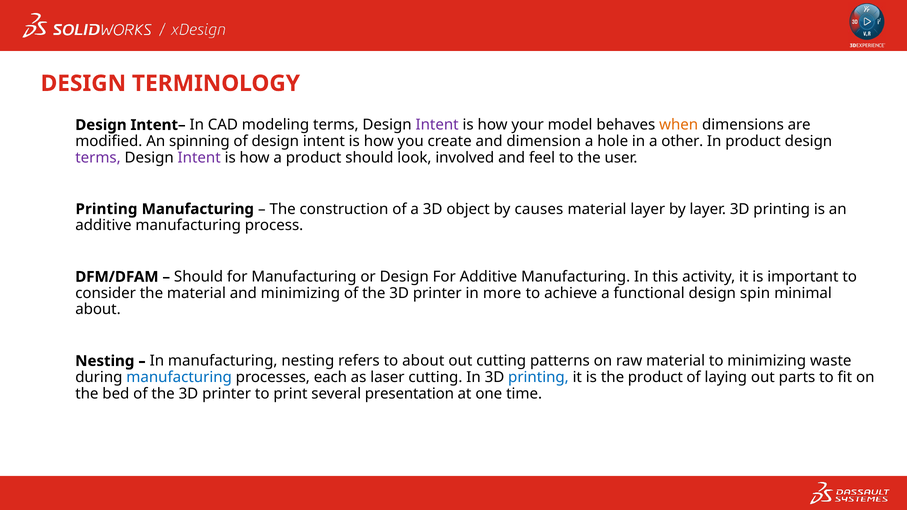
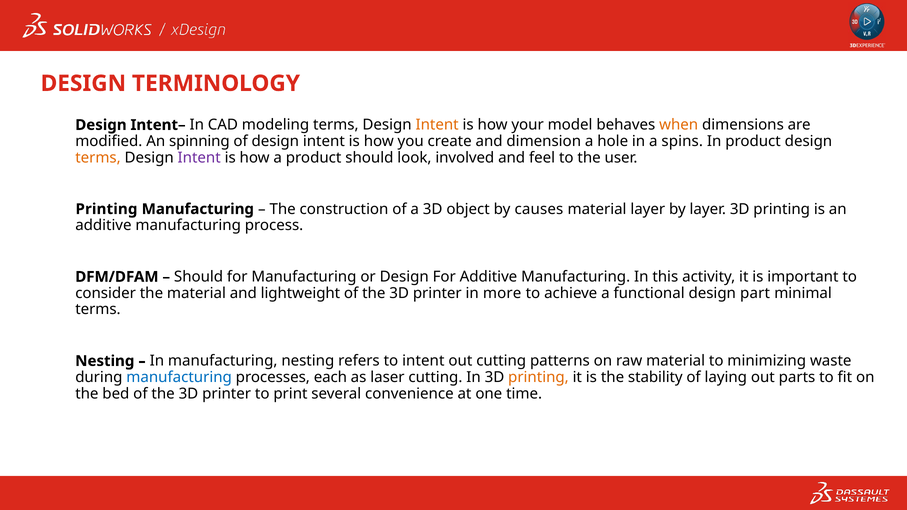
Intent at (437, 125) colour: purple -> orange
other: other -> spins
terms at (98, 158) colour: purple -> orange
and minimizing: minimizing -> lightweight
spin: spin -> part
about at (98, 310): about -> terms
to about: about -> intent
printing at (538, 377) colour: blue -> orange
the product: product -> stability
presentation: presentation -> convenience
